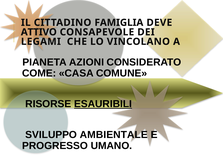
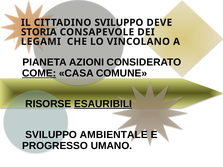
CITTADINO FAMIGLIA: FAMIGLIA -> SVILUPPO
ATTIVO: ATTIVO -> STORIA
COME underline: none -> present
